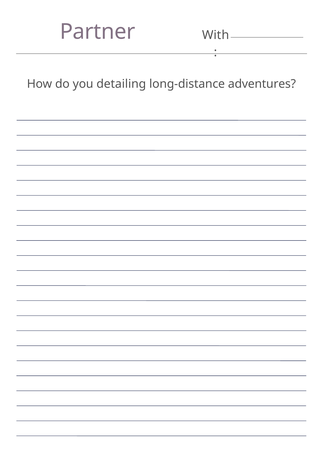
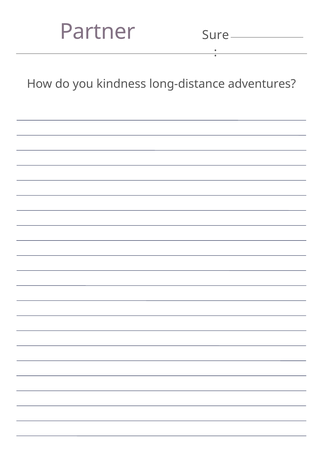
With: With -> Sure
detailing: detailing -> kindness
